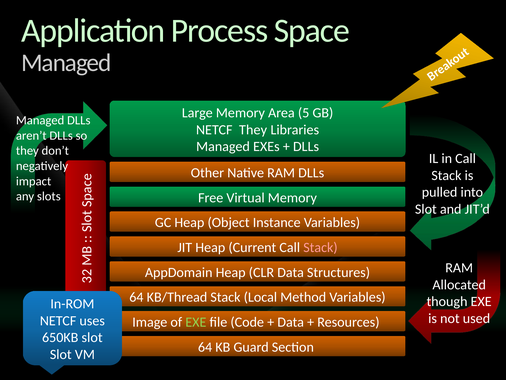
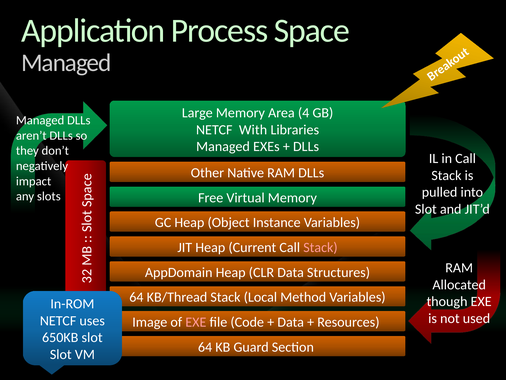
5: 5 -> 4
NETCF They: They -> With
EXE at (196, 322) colour: light green -> pink
